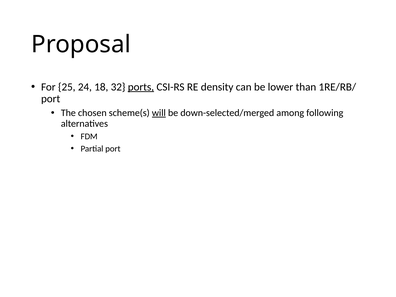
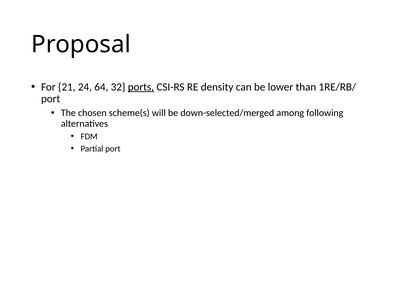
25: 25 -> 21
18: 18 -> 64
will underline: present -> none
